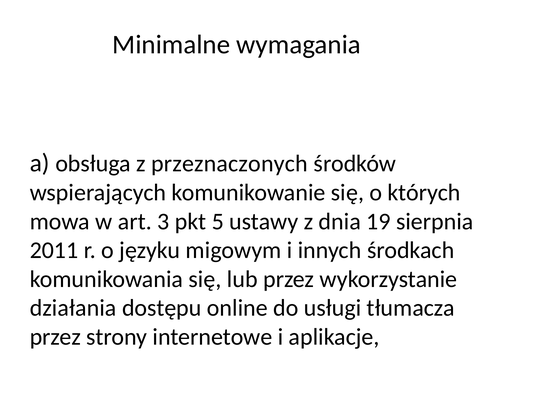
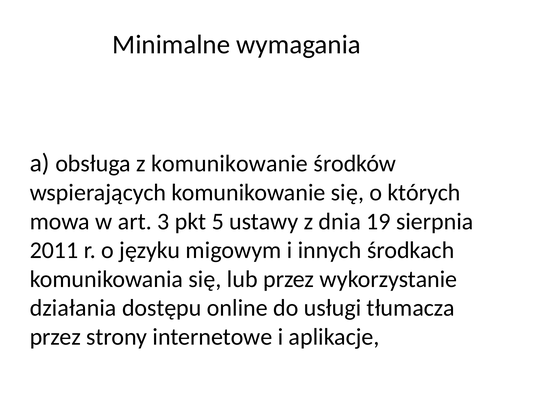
z przeznaczonych: przeznaczonych -> komunikowanie
